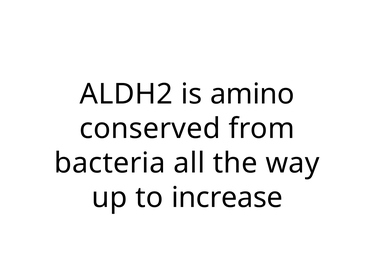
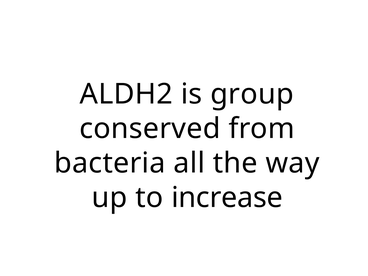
amino: amino -> group
